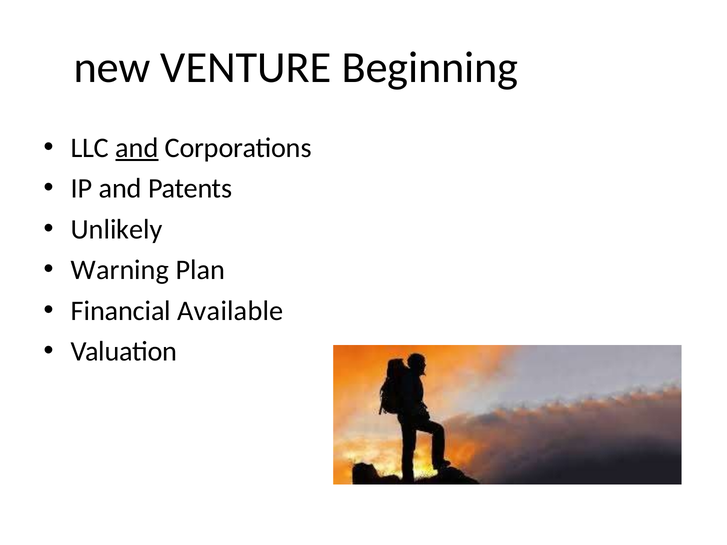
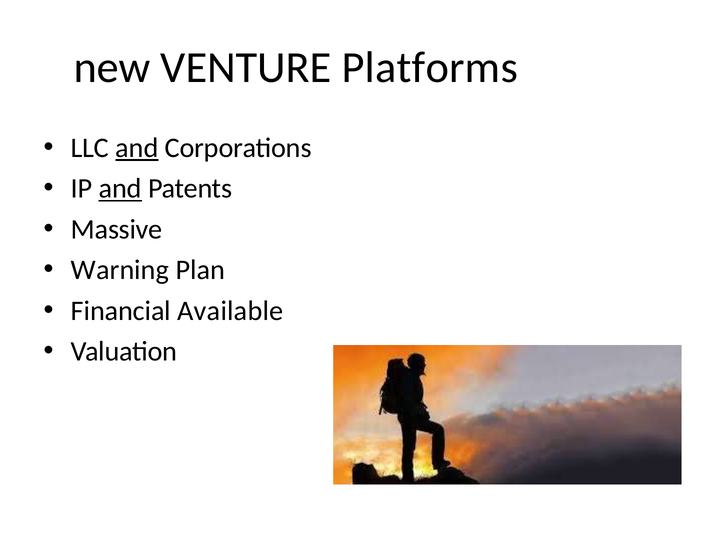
Beginning: Beginning -> Platforms
and at (120, 189) underline: none -> present
Unlikely: Unlikely -> Massive
